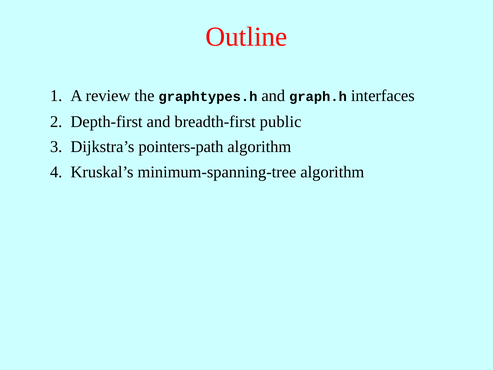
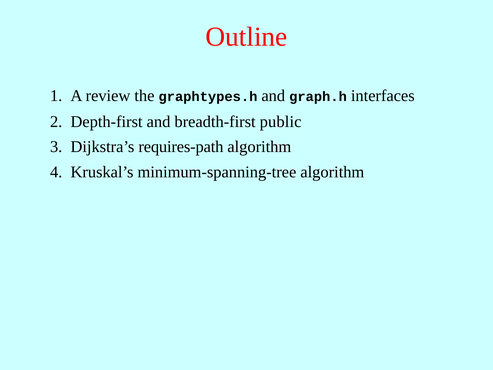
pointers-path: pointers-path -> requires-path
